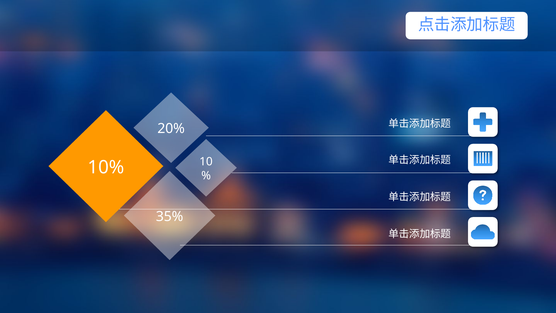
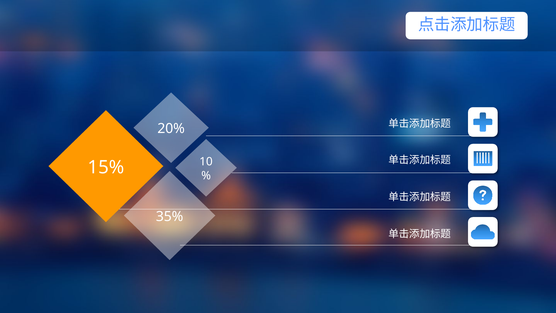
10%: 10% -> 15%
